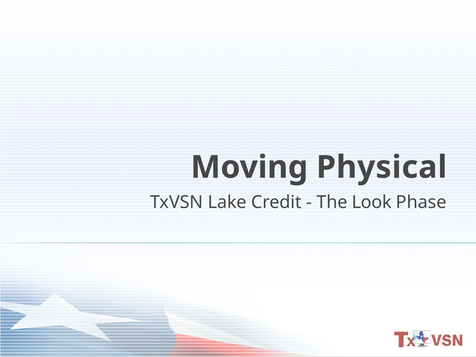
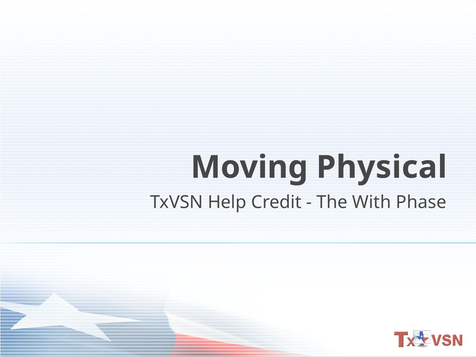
Lake: Lake -> Help
Look: Look -> With
